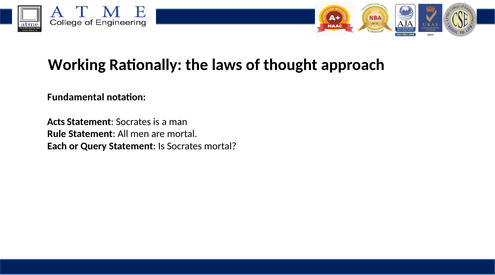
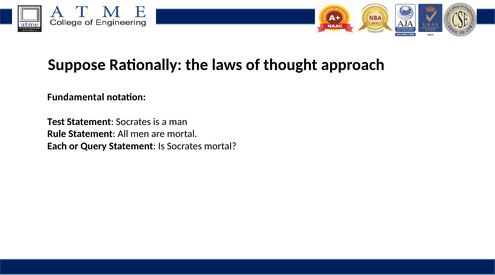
Working: Working -> Suppose
Acts: Acts -> Test
